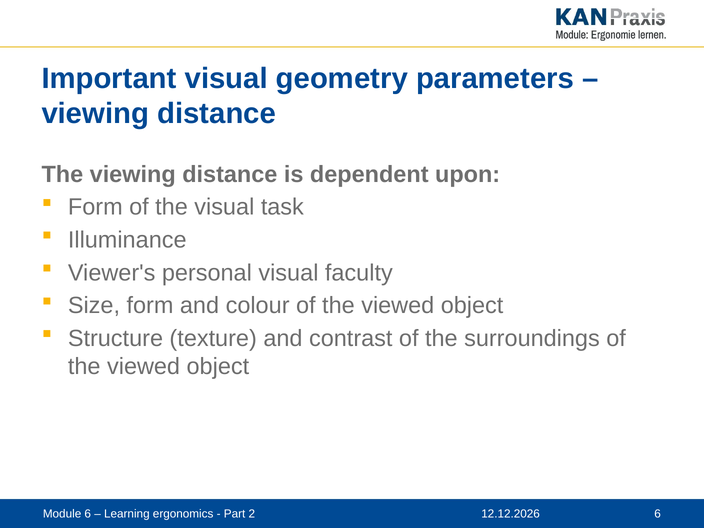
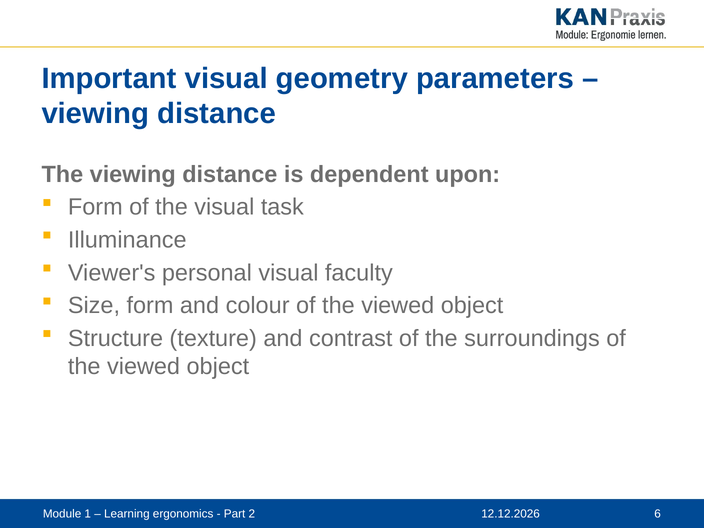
Module 6: 6 -> 1
